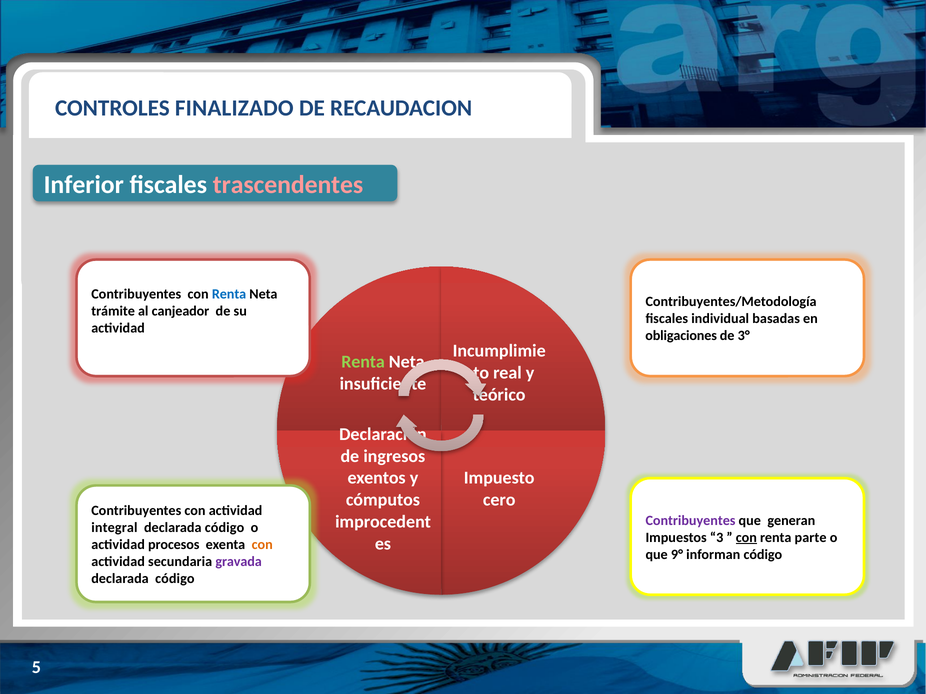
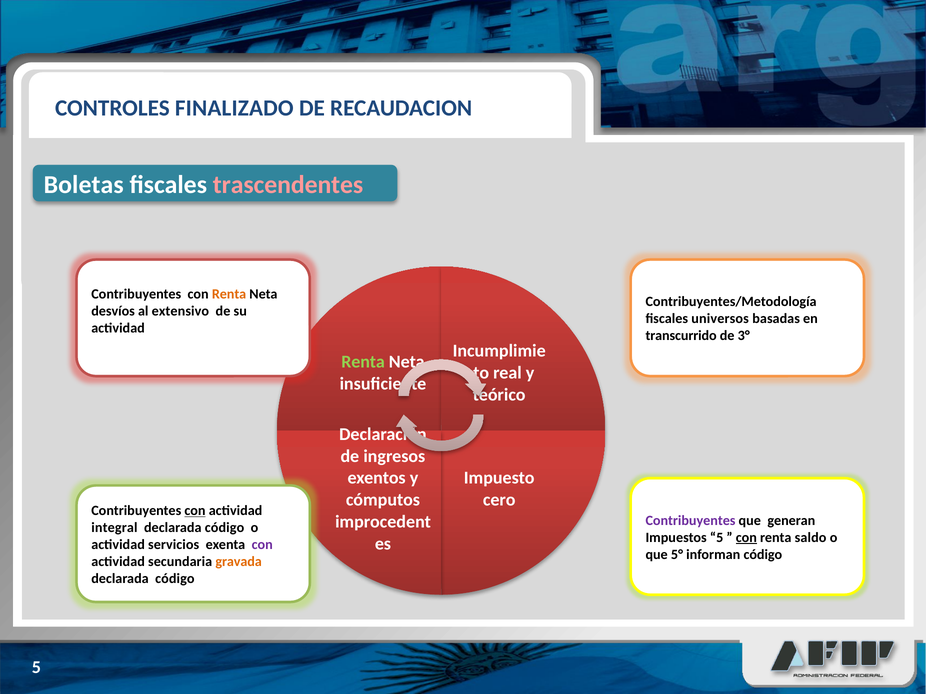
Inferior: Inferior -> Boletas
Renta at (229, 294) colour: blue -> orange
trámite: trámite -> desvíos
canjeador: canjeador -> extensivo
individual: individual -> universos
obligaciones: obligaciones -> transcurrido
con at (195, 511) underline: none -> present
Impuestos 3: 3 -> 5
parte: parte -> saldo
procesos: procesos -> servicios
con at (262, 545) colour: orange -> purple
9°: 9° -> 5°
gravada colour: purple -> orange
